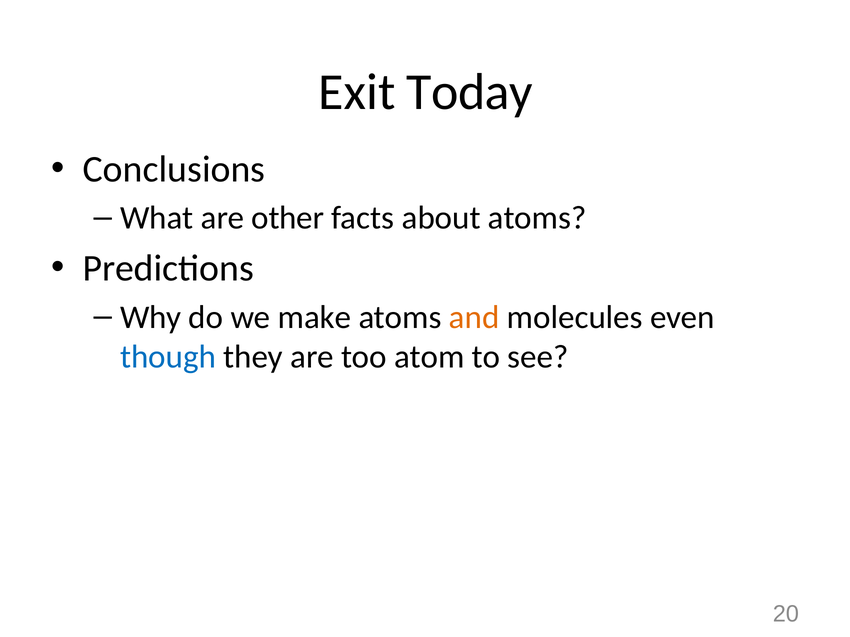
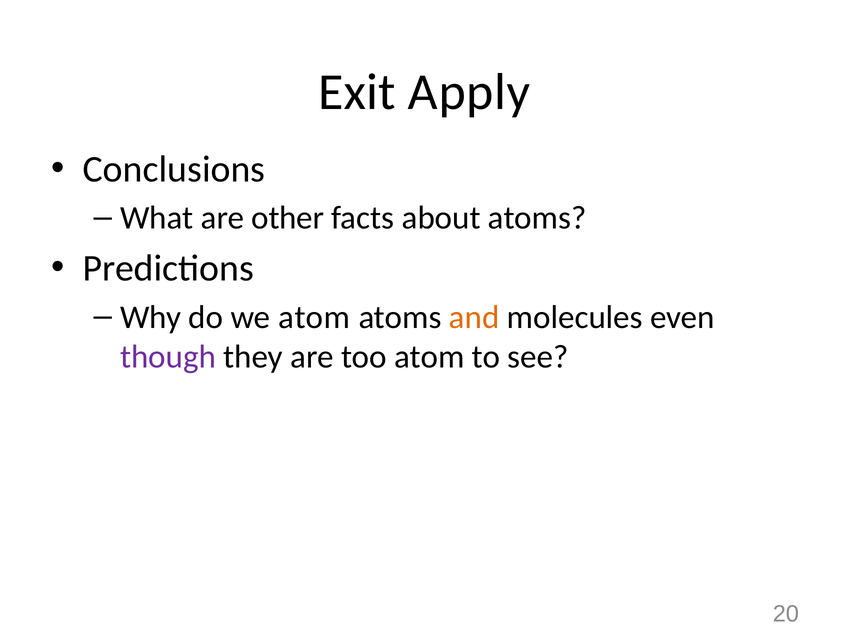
Today: Today -> Apply
we make: make -> atom
though colour: blue -> purple
